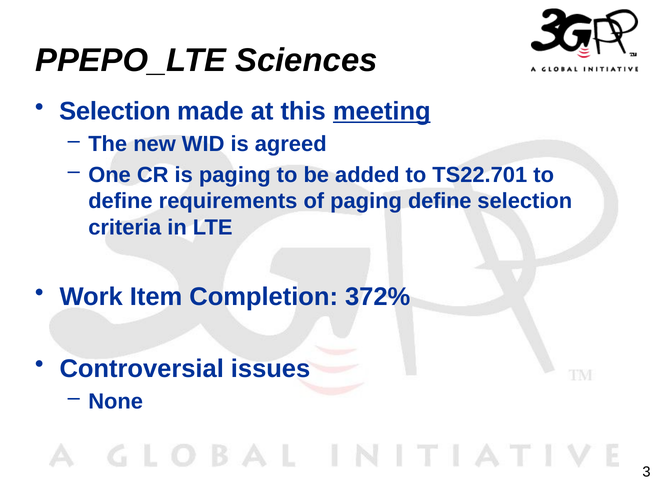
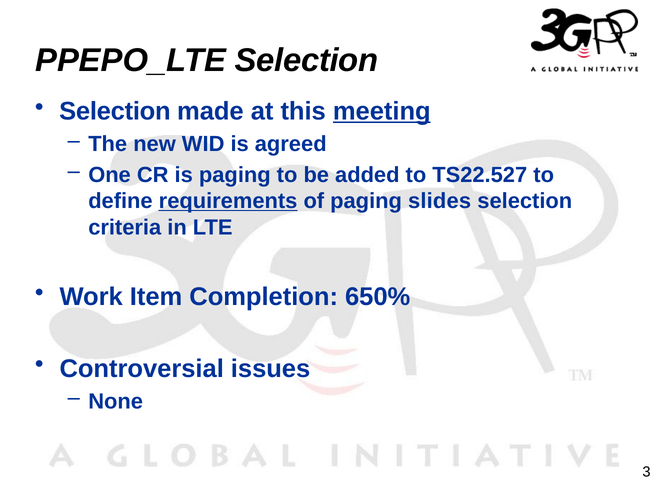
PPEPO_LTE Sciences: Sciences -> Selection
TS22.701: TS22.701 -> TS22.527
requirements underline: none -> present
paging define: define -> slides
372%: 372% -> 650%
